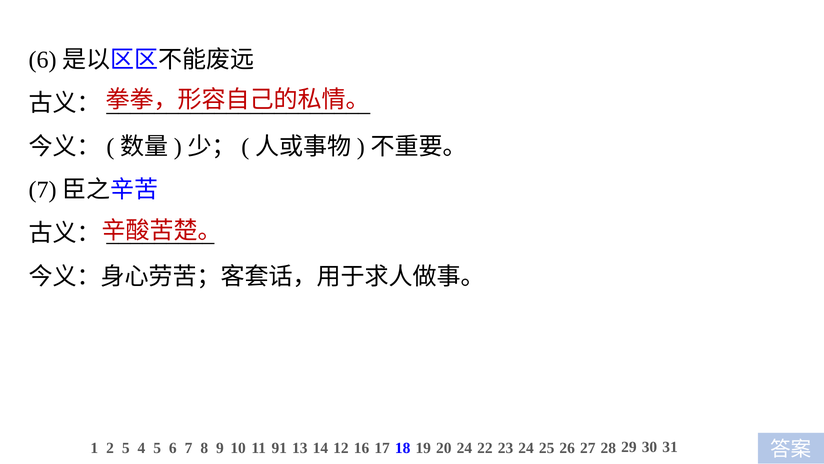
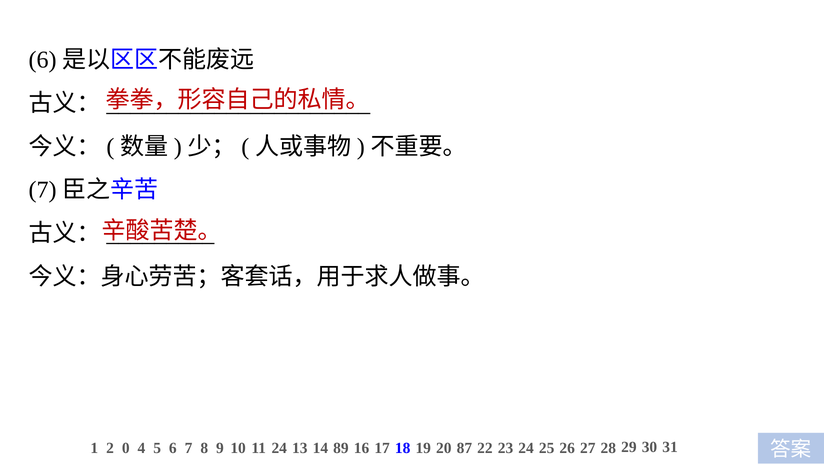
2 5: 5 -> 0
11 91: 91 -> 24
12: 12 -> 89
20 24: 24 -> 87
